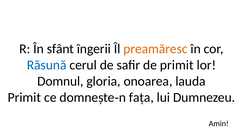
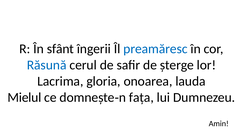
preamăresc colour: orange -> blue
de primit: primit -> șterge
Domnul: Domnul -> Lacrima
Primit at (24, 97): Primit -> Mielul
